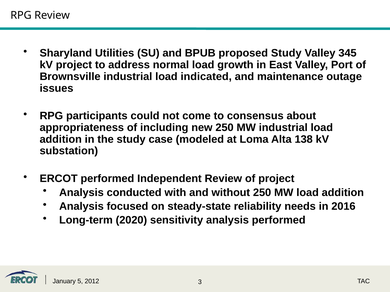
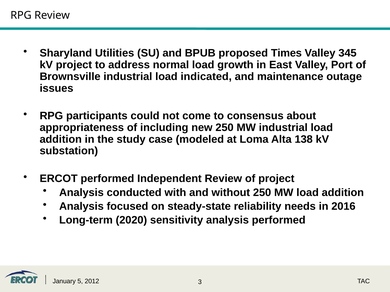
proposed Study: Study -> Times
